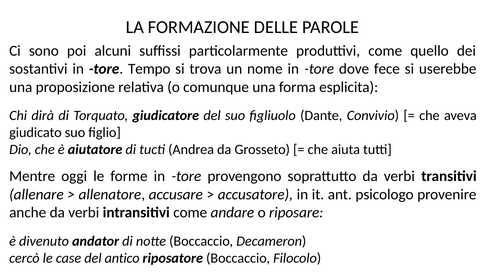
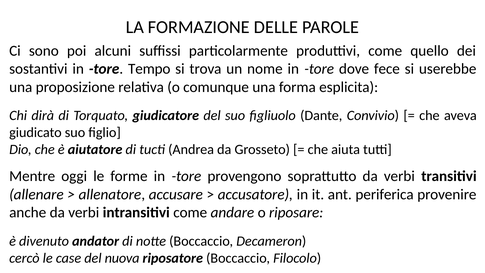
psicologo: psicologo -> periferica
antico: antico -> nuova
